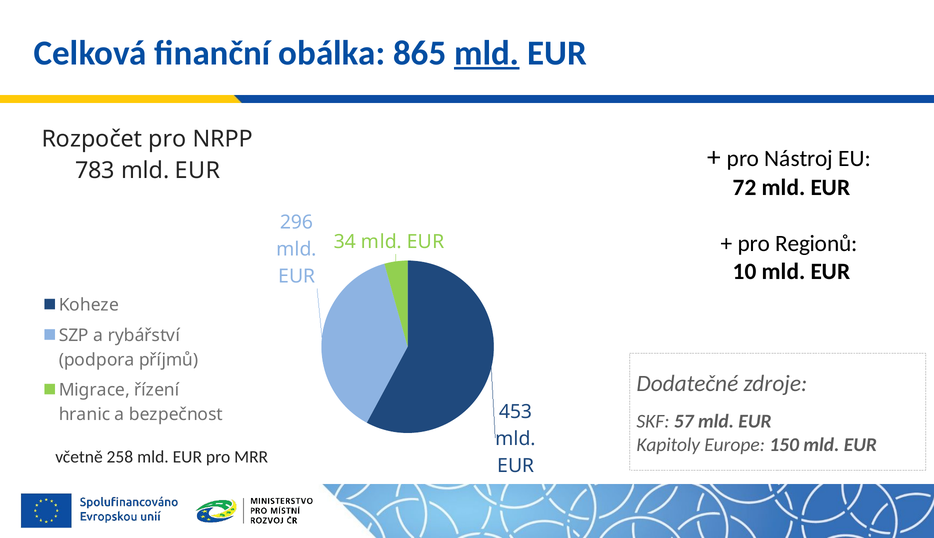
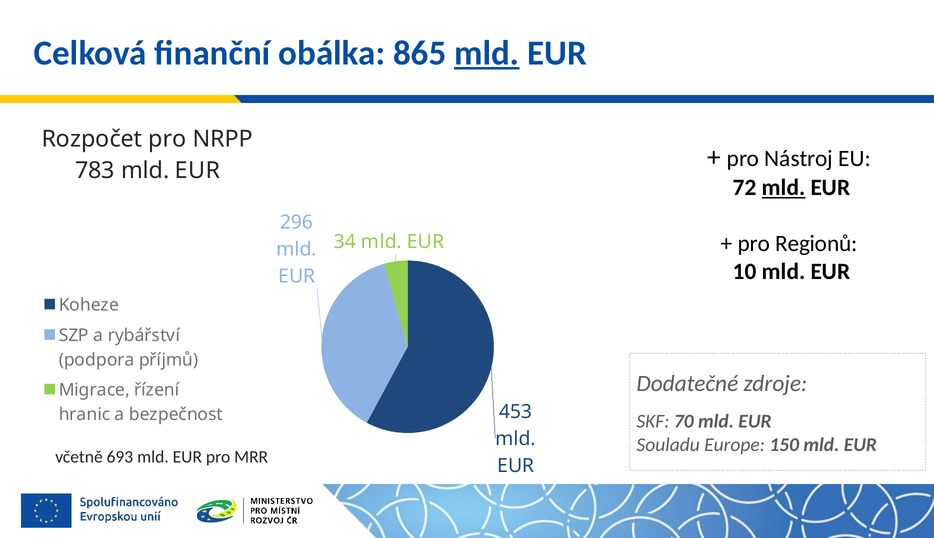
mld at (784, 188) underline: none -> present
57: 57 -> 70
Kapitoly: Kapitoly -> Souladu
258: 258 -> 693
